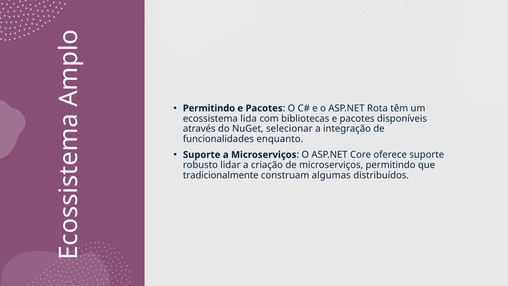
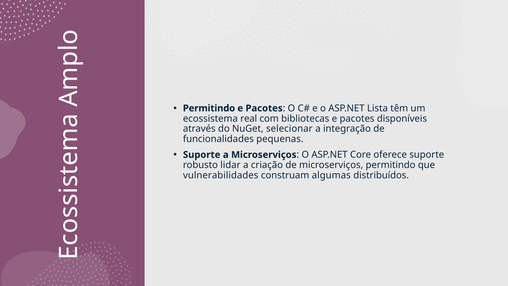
Rota: Rota -> Lista
lida: lida -> real
enquanto: enquanto -> pequenas
tradicionalmente: tradicionalmente -> vulnerabilidades
